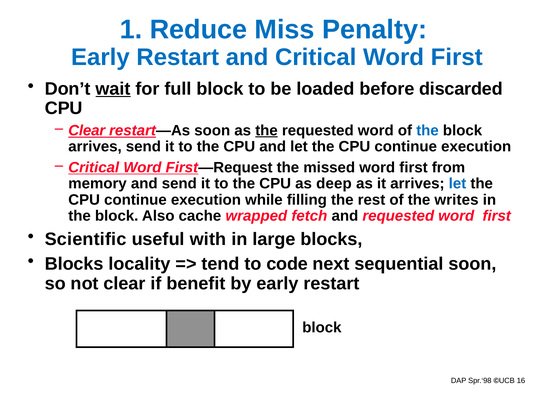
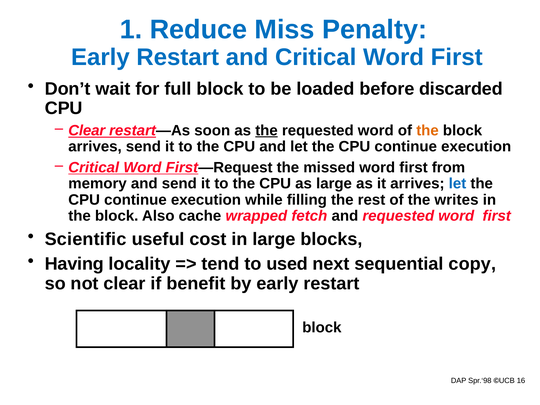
wait underline: present -> none
the at (427, 130) colour: blue -> orange
as deep: deep -> large
with: with -> cost
Blocks at (74, 264): Blocks -> Having
code: code -> used
sequential soon: soon -> copy
